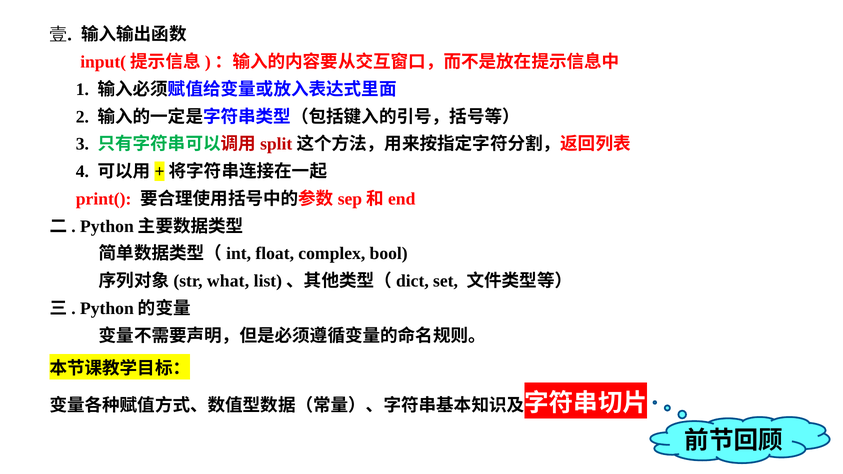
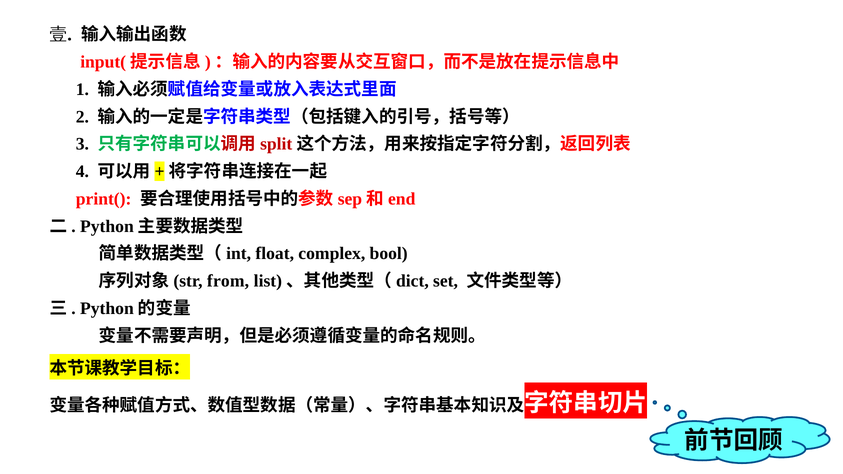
what: what -> from
